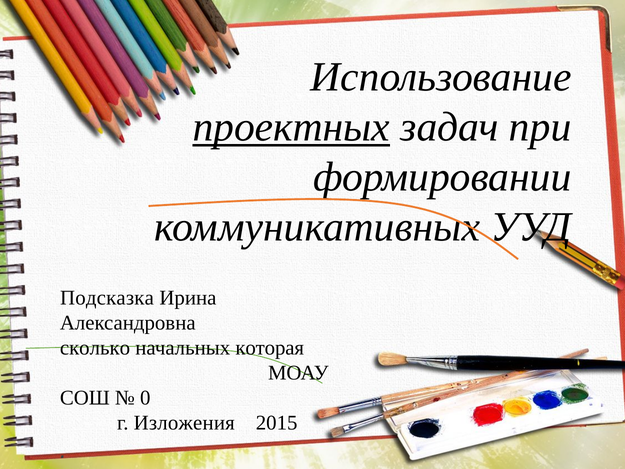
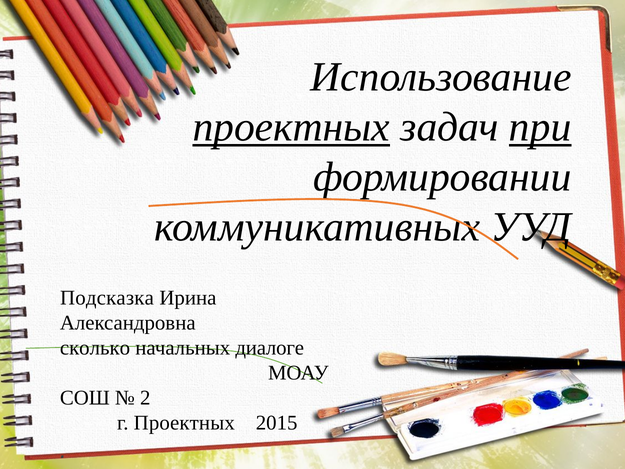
при underline: none -> present
которая: которая -> диалоге
0: 0 -> 2
г Изложения: Изложения -> Проектных
